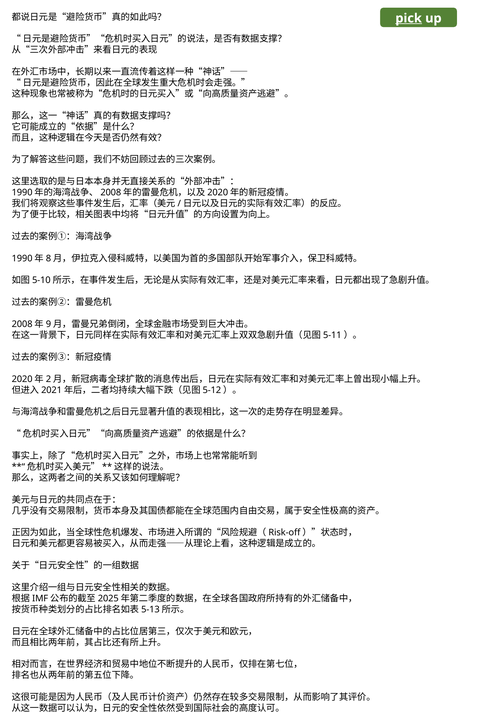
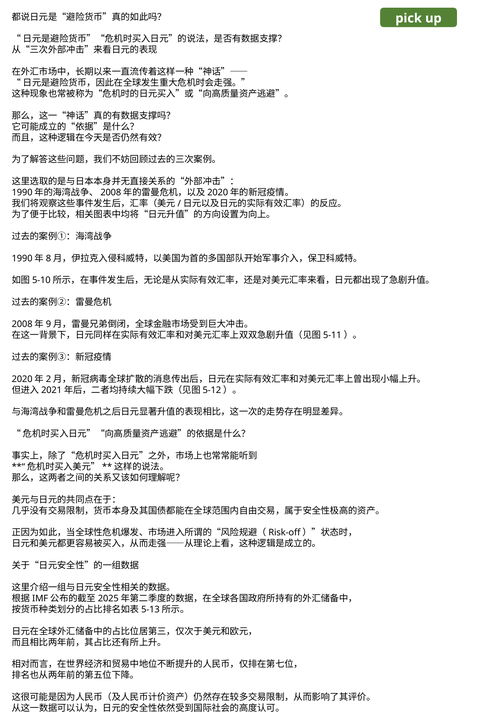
pick underline: present -> none
